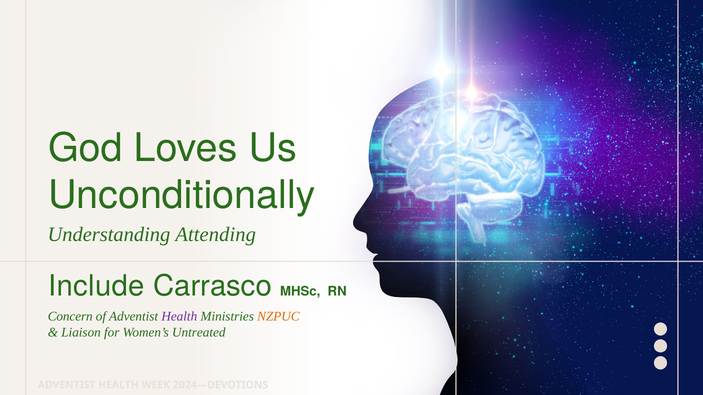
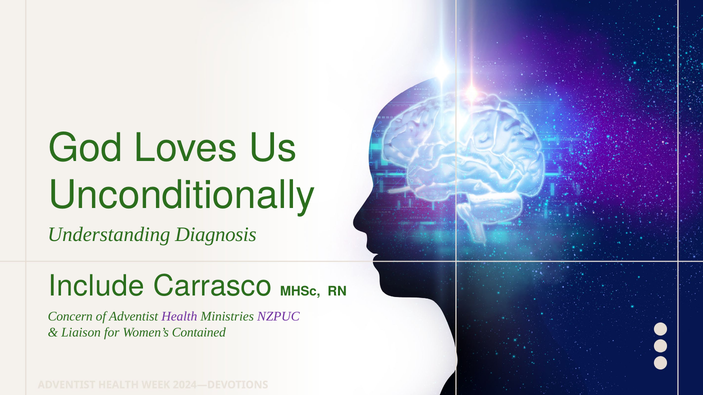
Attending: Attending -> Diagnosis
NZPUC colour: orange -> purple
Untreated: Untreated -> Contained
